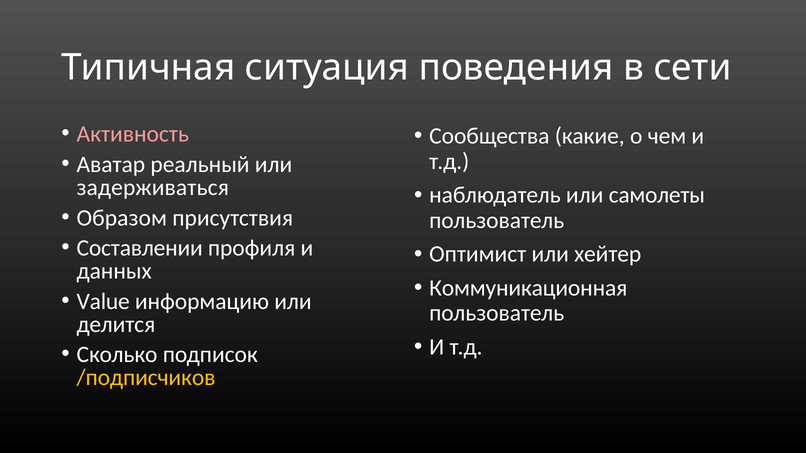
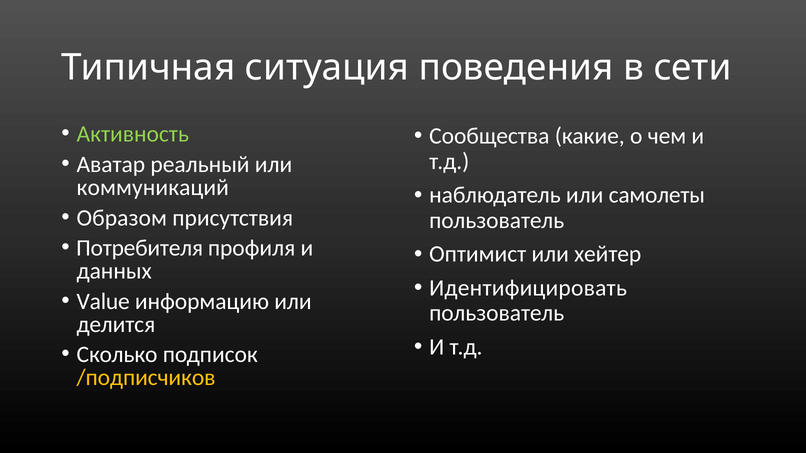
Активность colour: pink -> light green
задерживаться: задерживаться -> коммуникаций
Составлении: Составлении -> Потребителя
Коммуникационная: Коммуникационная -> Идентифицировать
